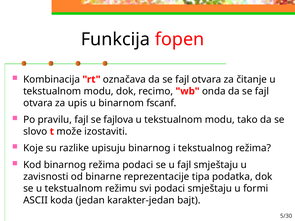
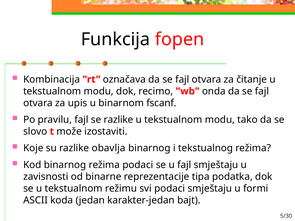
se fajlova: fajlova -> razlike
upisuju: upisuju -> obavlja
